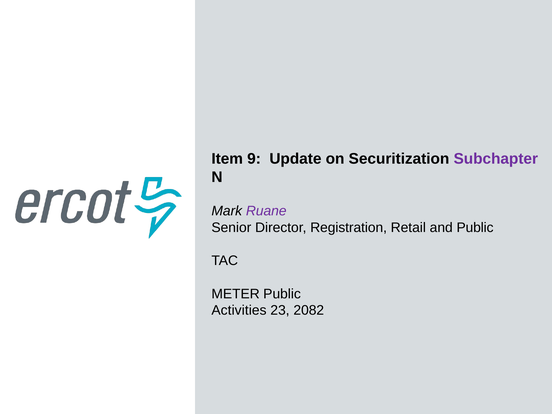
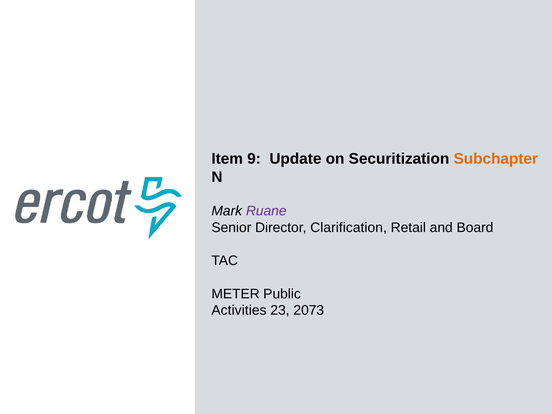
Subchapter colour: purple -> orange
Registration: Registration -> Clarification
and Public: Public -> Board
2082: 2082 -> 2073
